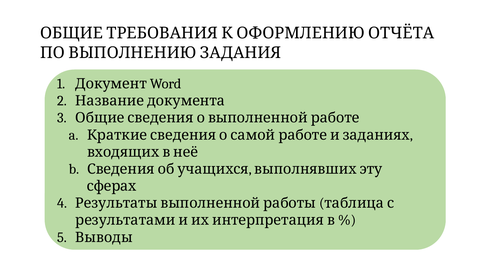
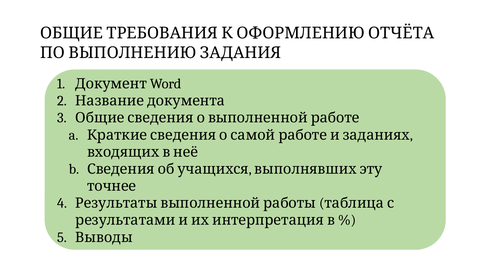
сферах: сферах -> точнее
